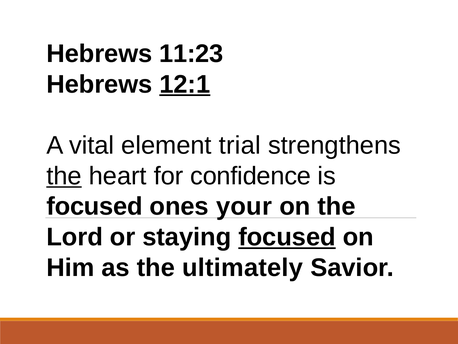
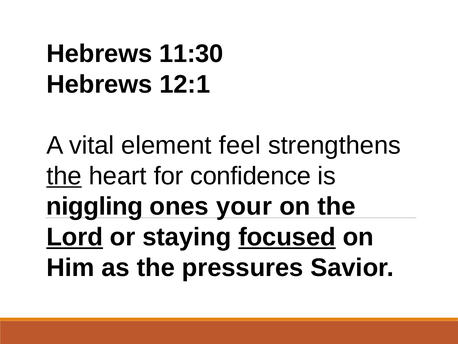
11:23: 11:23 -> 11:30
12:1 underline: present -> none
trial: trial -> feel
focused at (95, 206): focused -> niggling
Lord underline: none -> present
ultimately: ultimately -> pressures
